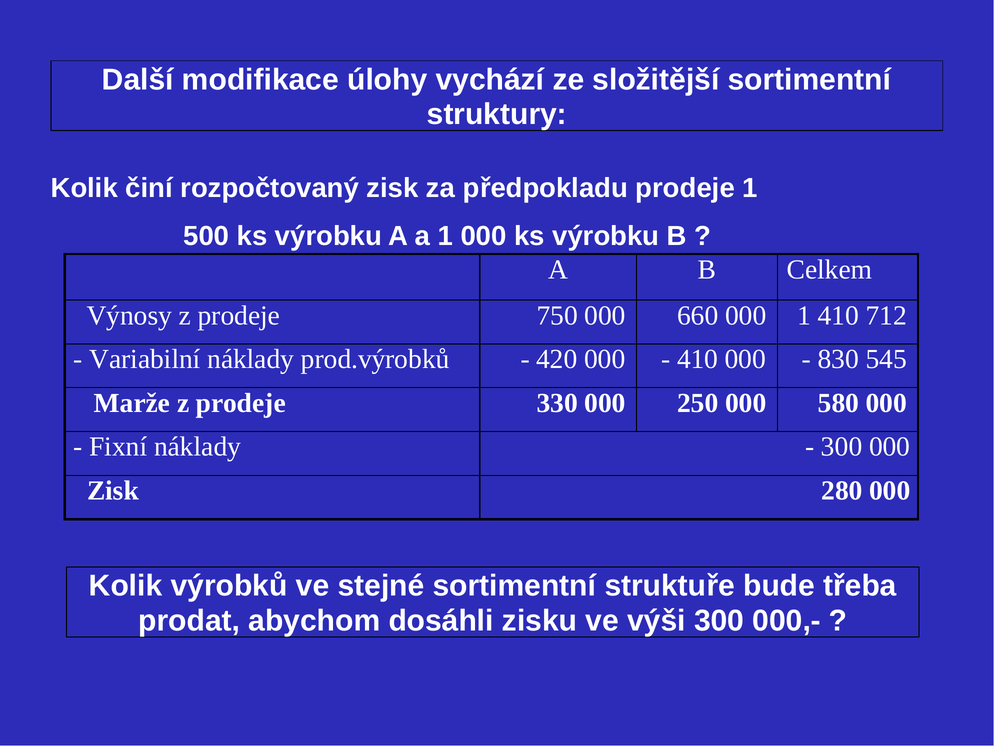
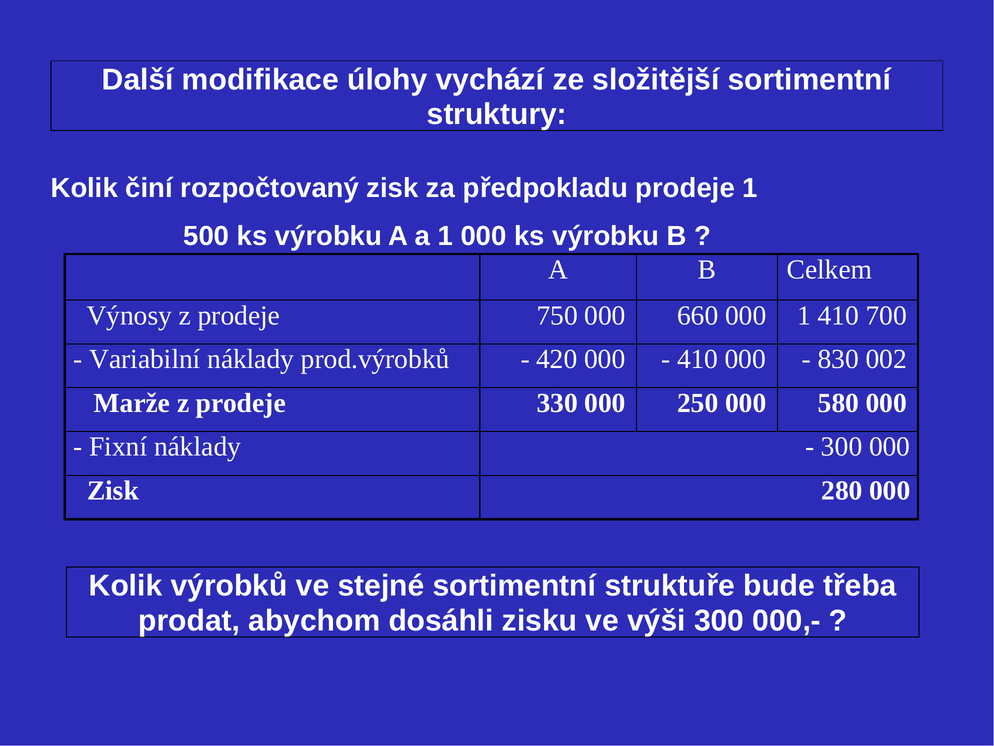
712: 712 -> 700
545: 545 -> 002
